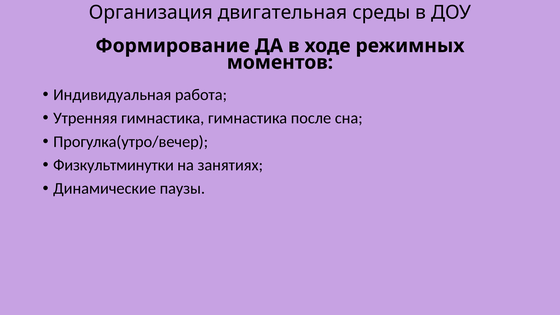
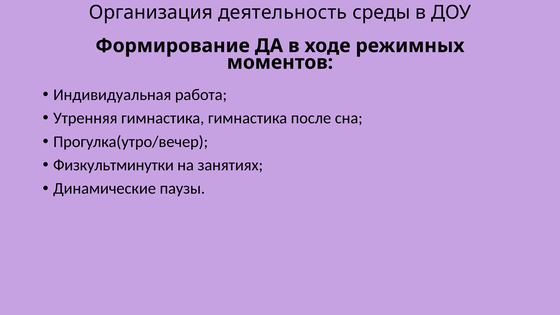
двигательная: двигательная -> деятельность
